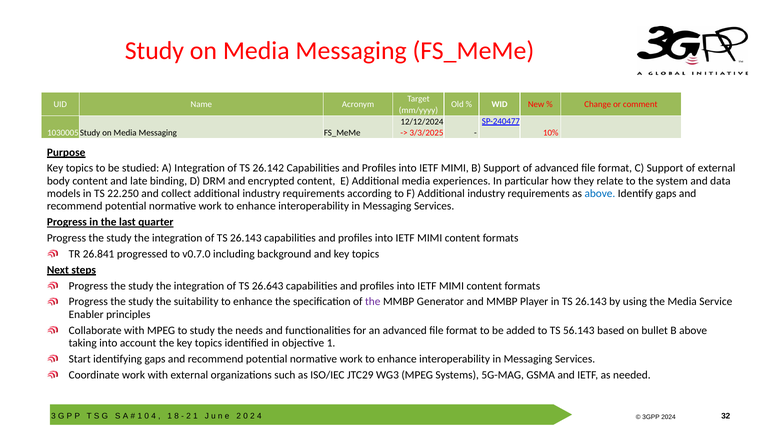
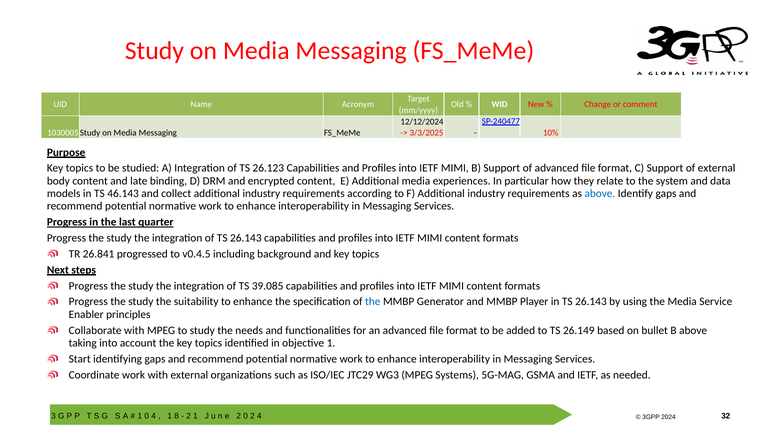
26.142: 26.142 -> 26.123
22.250: 22.250 -> 46.143
v0.7.0: v0.7.0 -> v0.4.5
26.643: 26.643 -> 39.085
the at (373, 302) colour: purple -> blue
56.143: 56.143 -> 26.149
